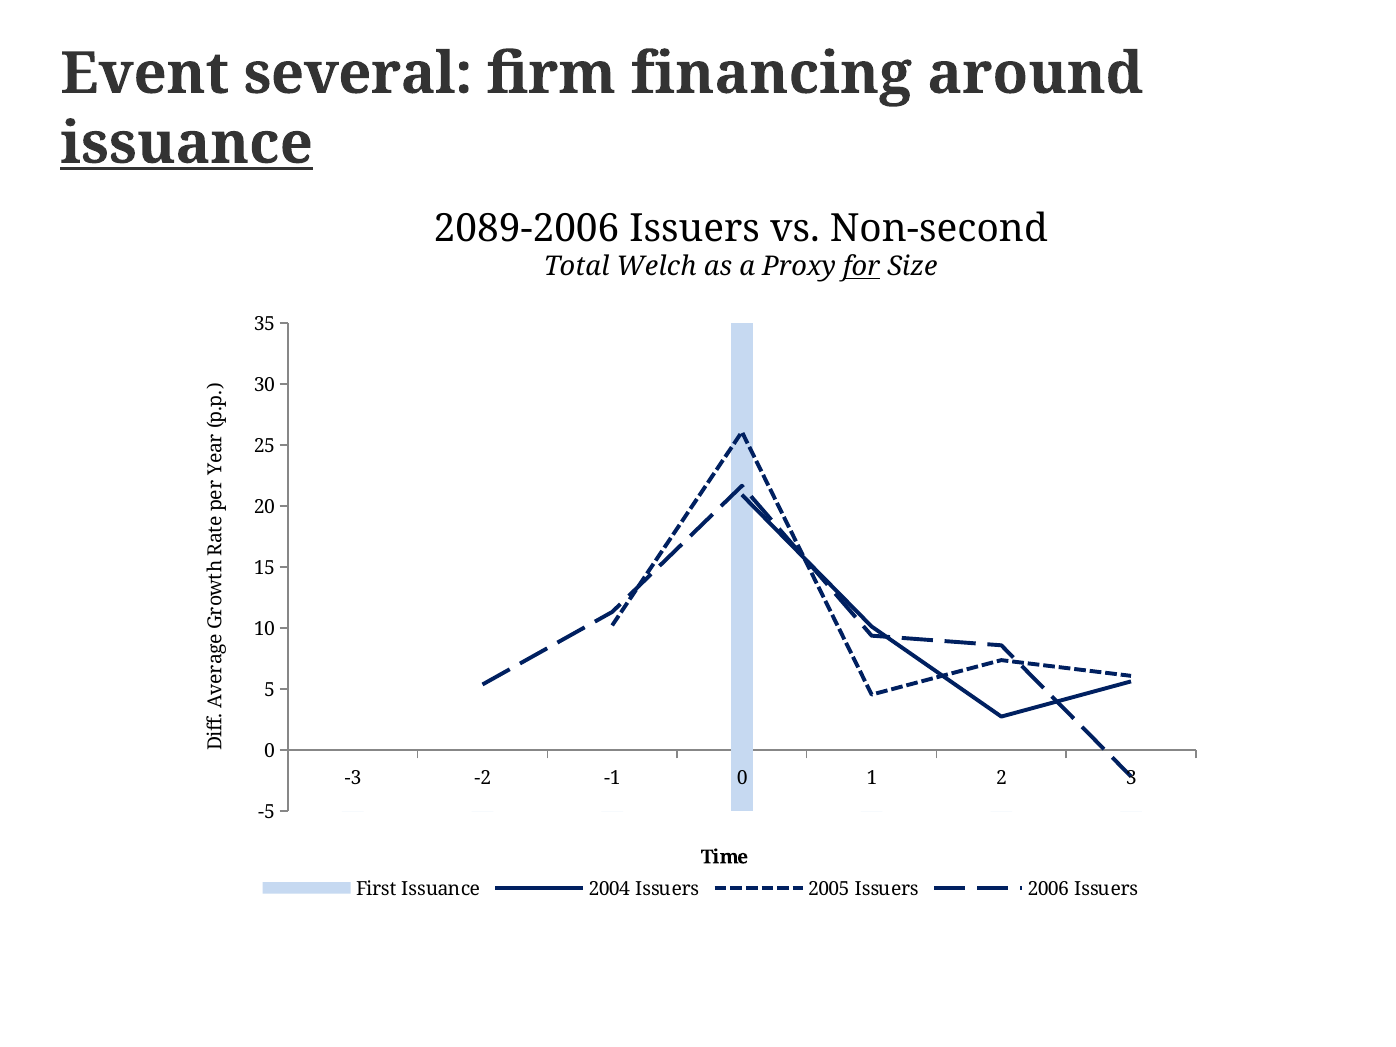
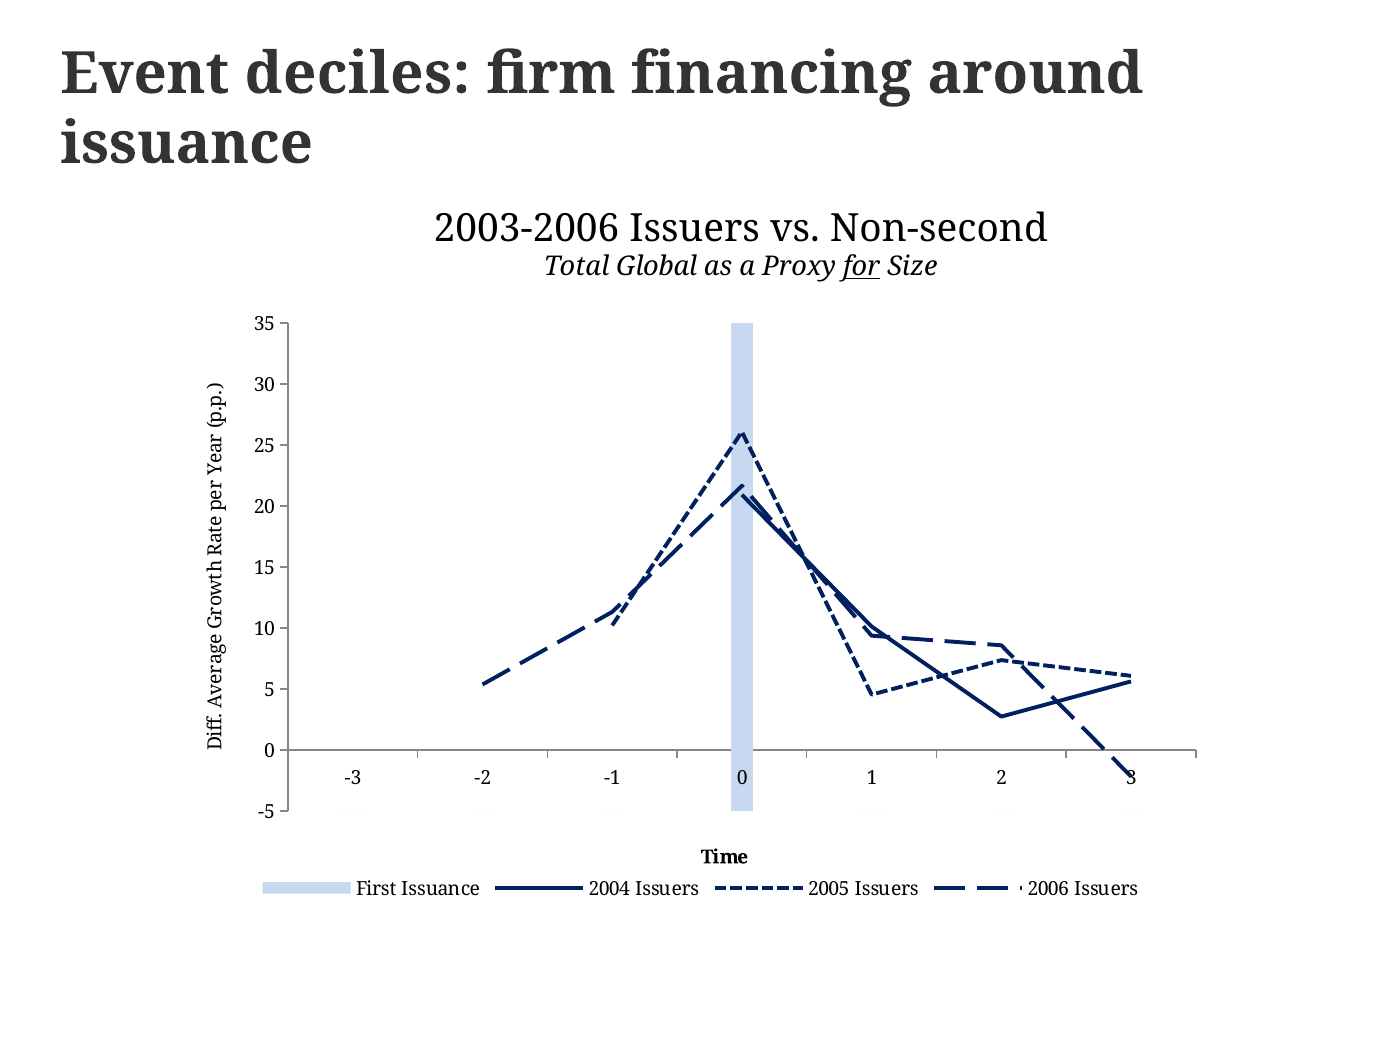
several: several -> deciles
issuance at (187, 144) underline: present -> none
2089-2006: 2089-2006 -> 2003-2006
Welch: Welch -> Global
